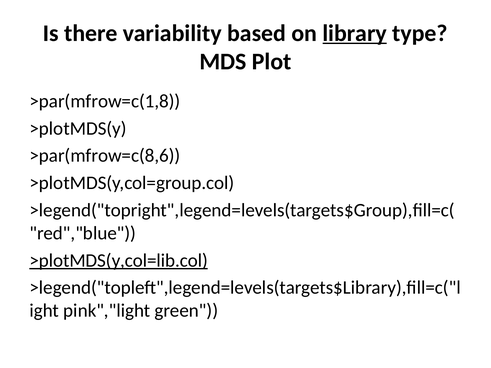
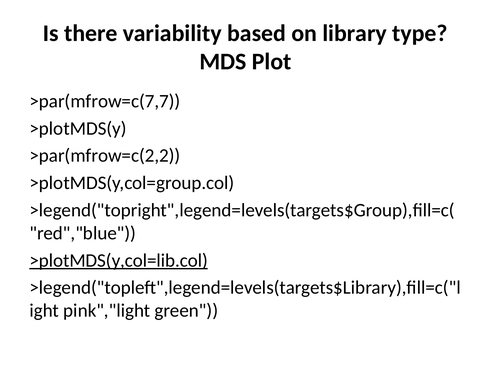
library underline: present -> none
>par(mfrow=c(1,8: >par(mfrow=c(1,8 -> >par(mfrow=c(7,7
>par(mfrow=c(8,6: >par(mfrow=c(8,6 -> >par(mfrow=c(2,2
